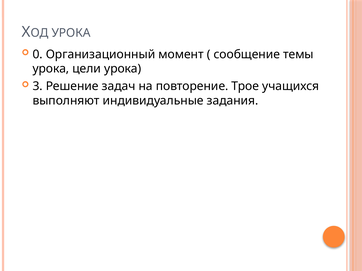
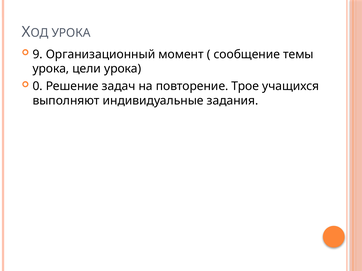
0: 0 -> 9
3: 3 -> 0
